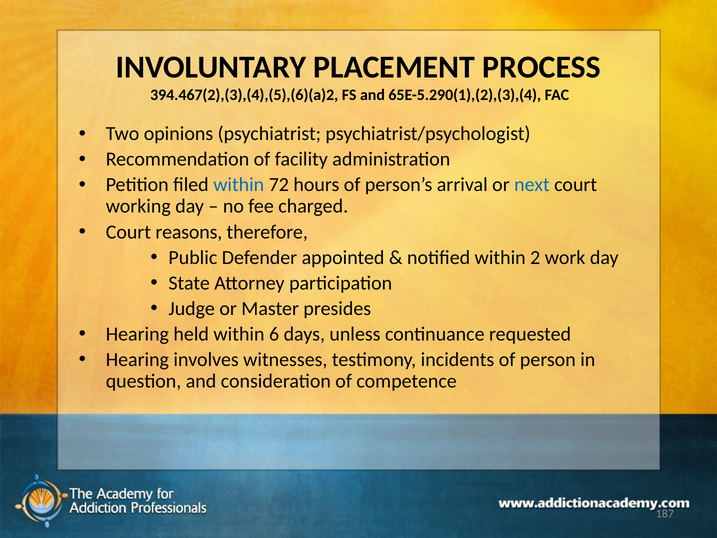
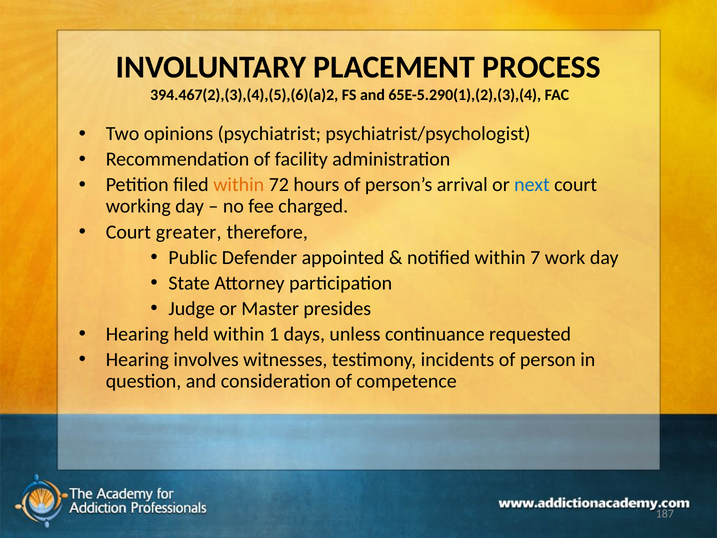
within at (239, 185) colour: blue -> orange
reasons: reasons -> greater
2: 2 -> 7
6: 6 -> 1
